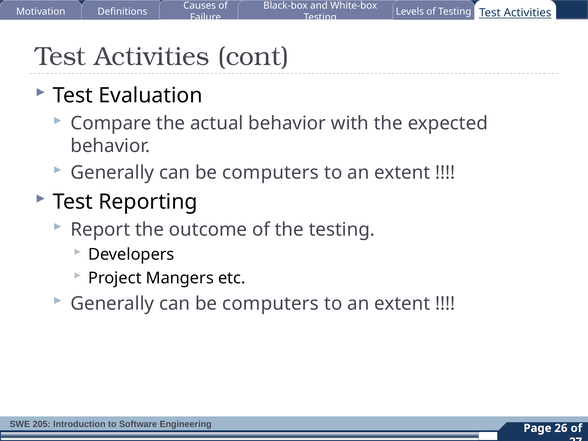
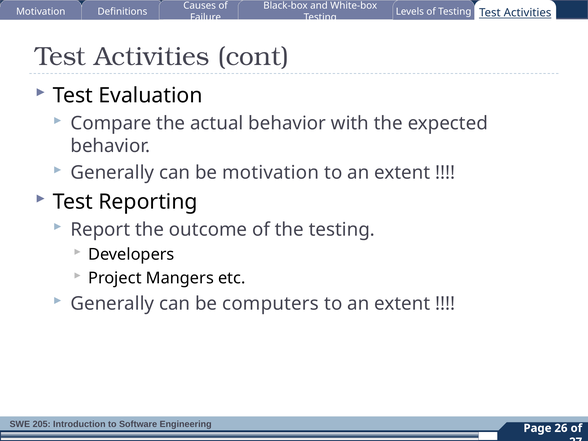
computers at (271, 173): computers -> motivation
